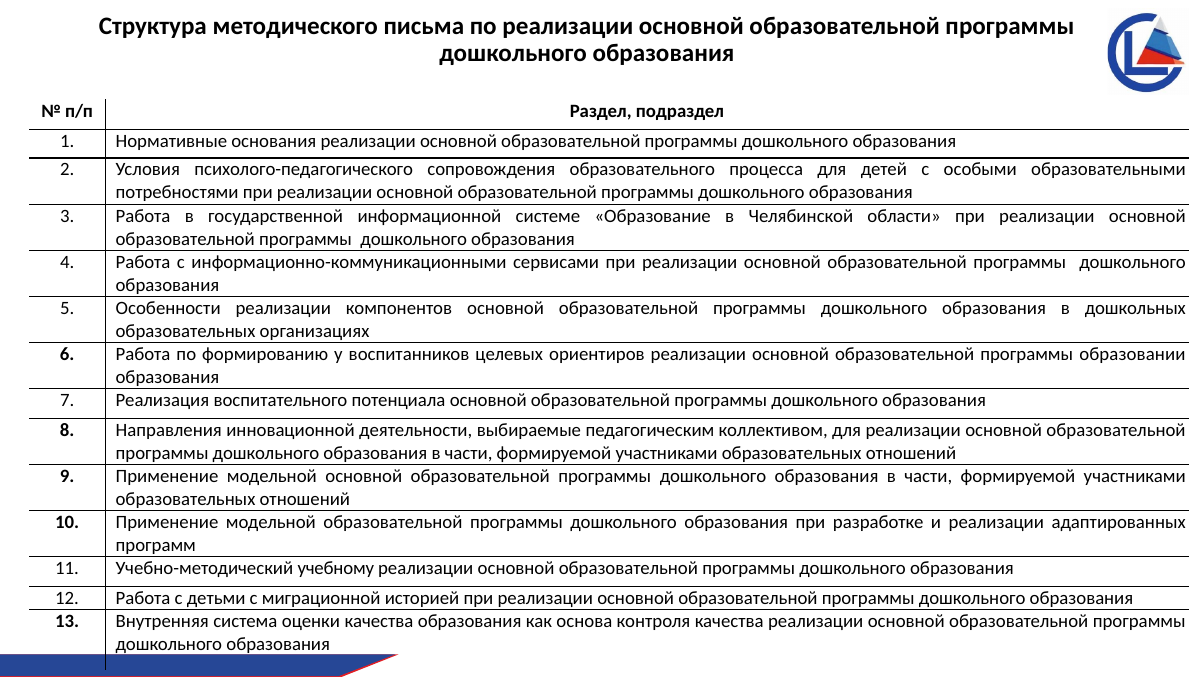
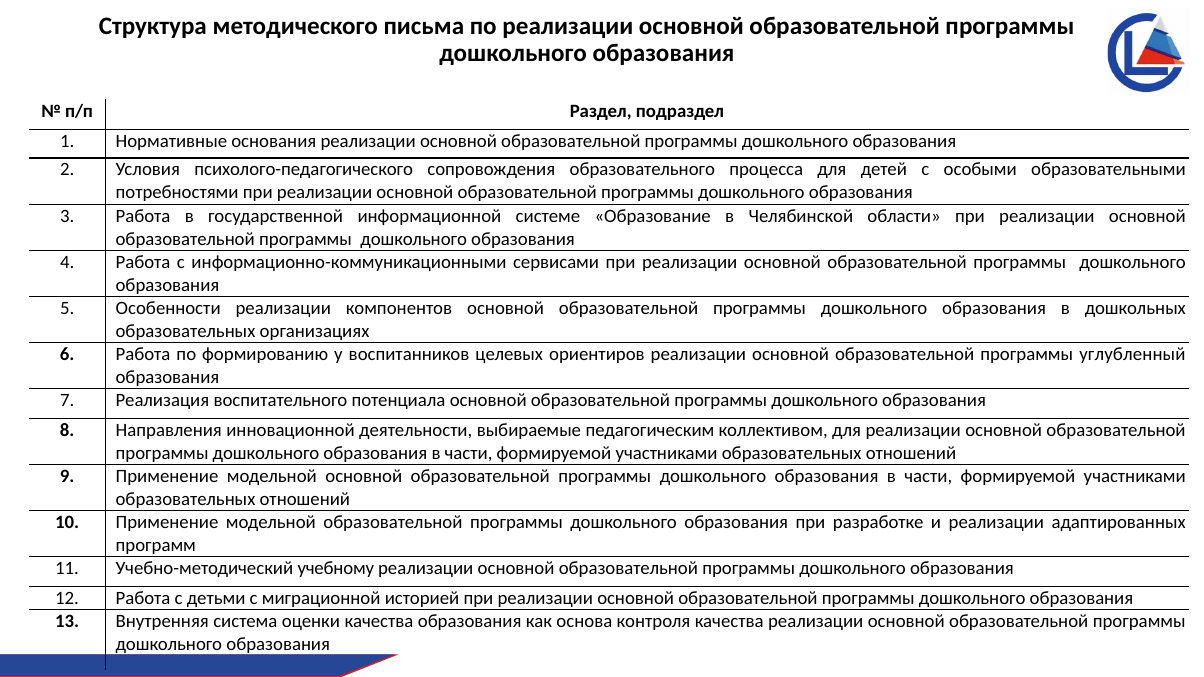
образовании: образовании -> углубленный
